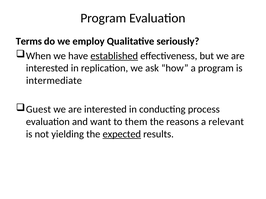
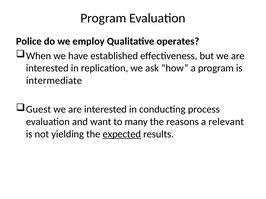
Terms: Terms -> Police
seriously: seriously -> operates
established underline: present -> none
them: them -> many
